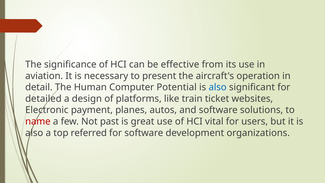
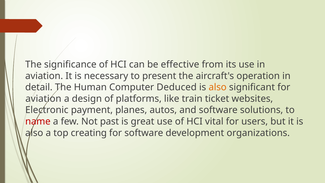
Potential: Potential -> Deduced
also at (218, 87) colour: blue -> orange
detailed at (43, 99): detailed -> aviation
referred: referred -> creating
